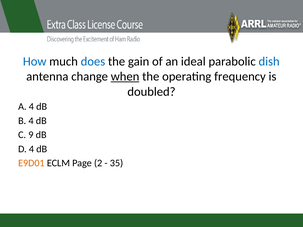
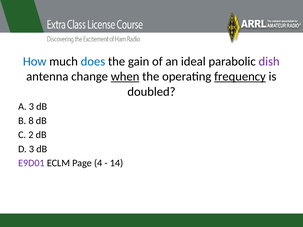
dish colour: blue -> purple
frequency underline: none -> present
A 4: 4 -> 3
B 4: 4 -> 8
9: 9 -> 2
D 4: 4 -> 3
E9D01 colour: orange -> purple
2: 2 -> 4
35: 35 -> 14
